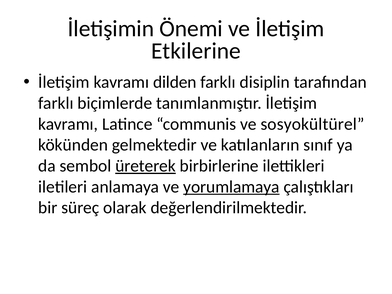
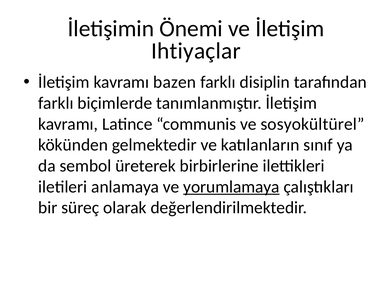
Etkilerine: Etkilerine -> Ihtiyaçlar
dilden: dilden -> bazen
üreterek underline: present -> none
